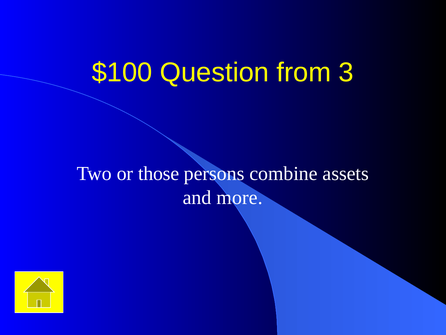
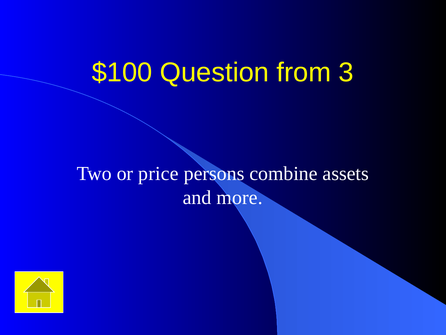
those: those -> price
